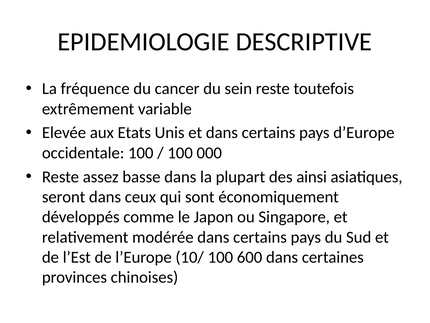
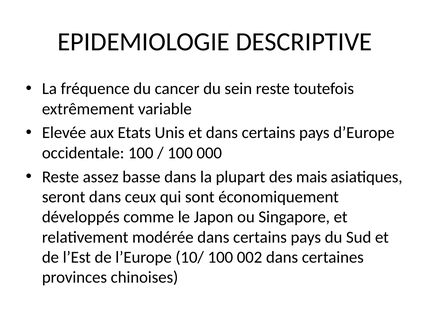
ainsi: ainsi -> mais
600: 600 -> 002
